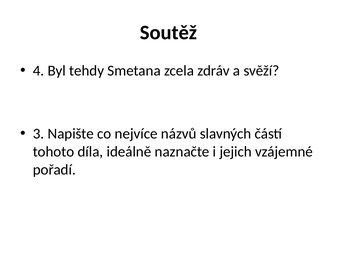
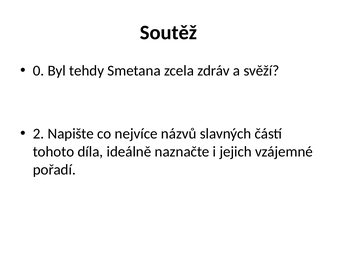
4: 4 -> 0
3: 3 -> 2
